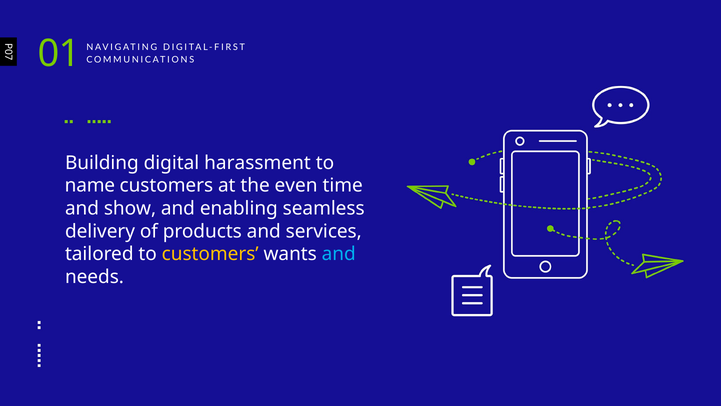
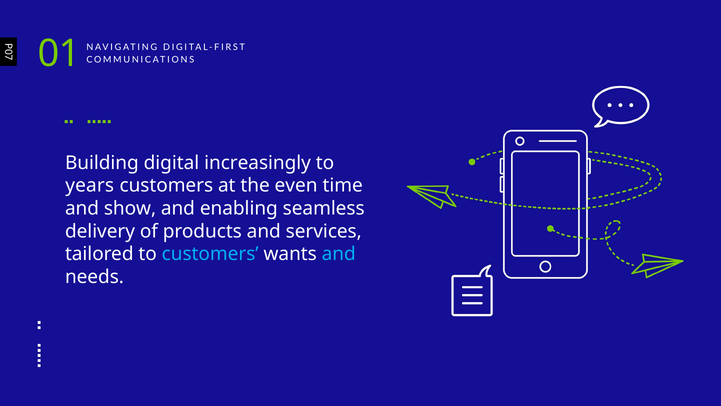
harassment: harassment -> increasingly
name: name -> years
customers at (210, 254) colour: yellow -> light blue
